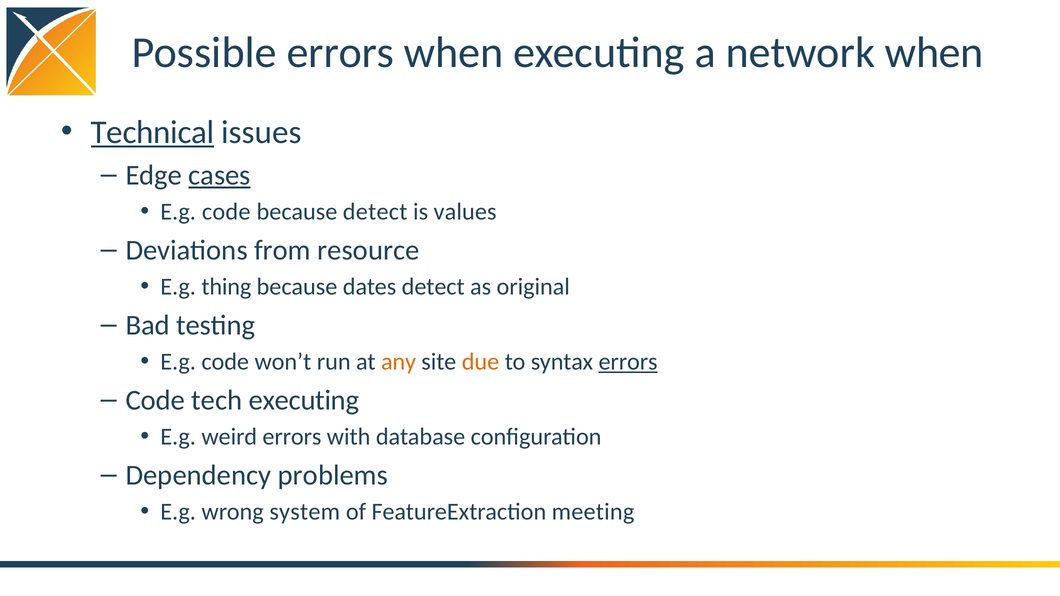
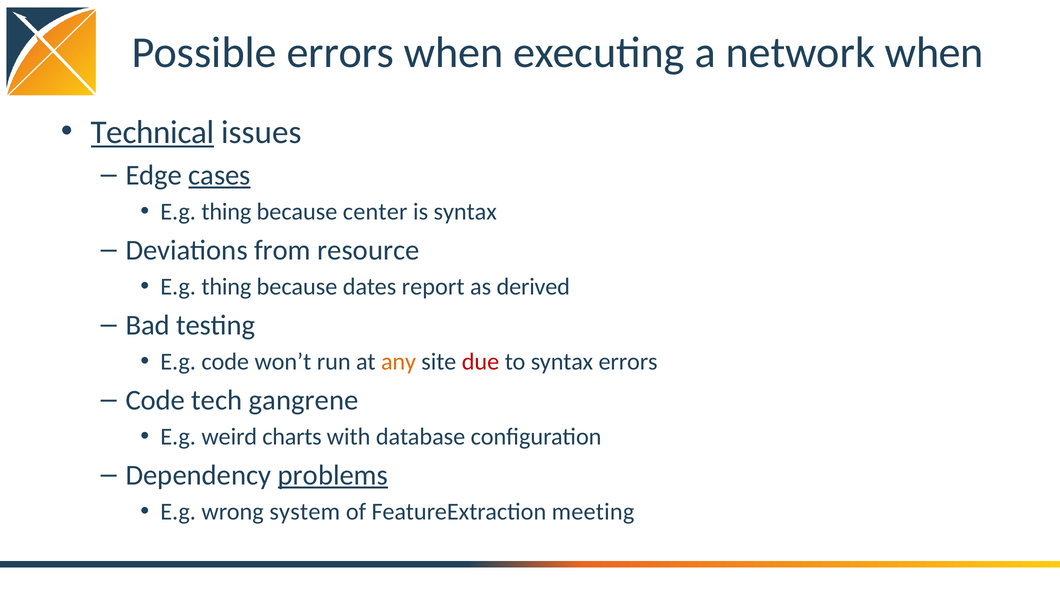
code at (226, 212): code -> thing
because detect: detect -> center
is values: values -> syntax
dates detect: detect -> report
original: original -> derived
due colour: orange -> red
errors at (628, 362) underline: present -> none
tech executing: executing -> gangrene
weird errors: errors -> charts
problems underline: none -> present
